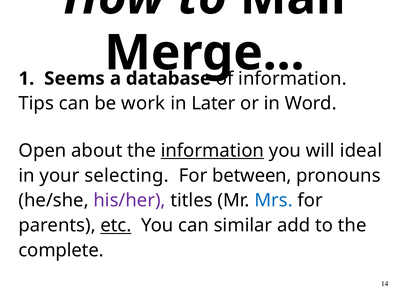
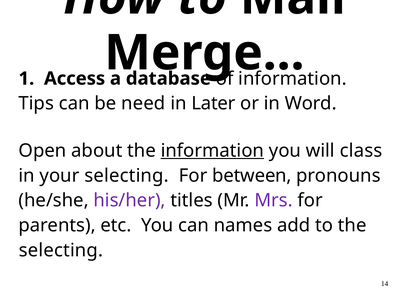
Seems: Seems -> Access
work: work -> need
ideal: ideal -> class
Mrs colour: blue -> purple
etc underline: present -> none
similar: similar -> names
complete at (61, 250): complete -> selecting
